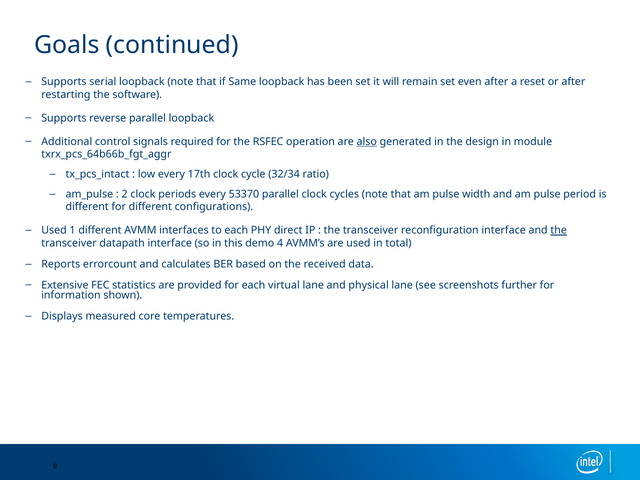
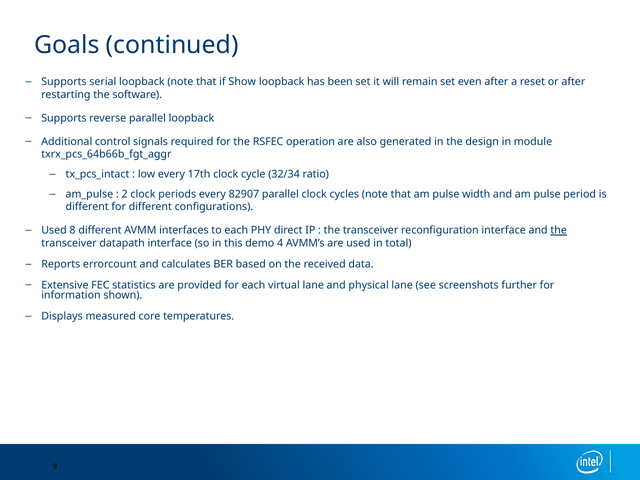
Same: Same -> Show
also underline: present -> none
53370: 53370 -> 82907
1: 1 -> 8
